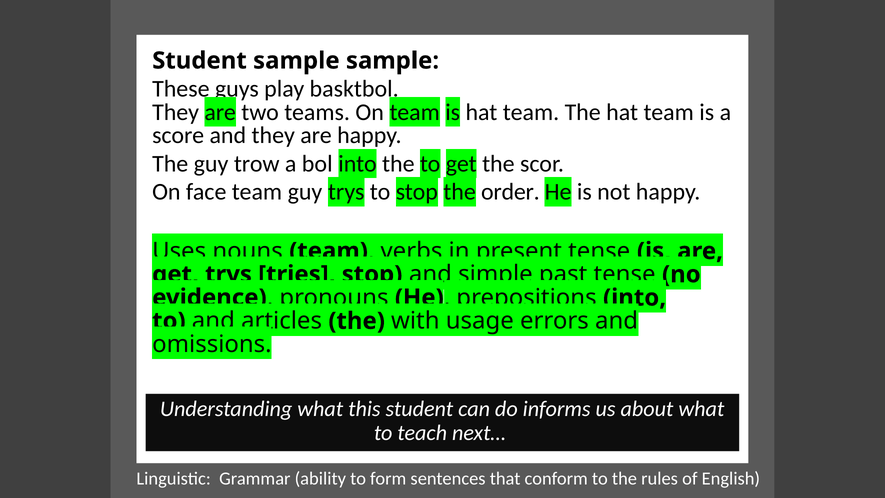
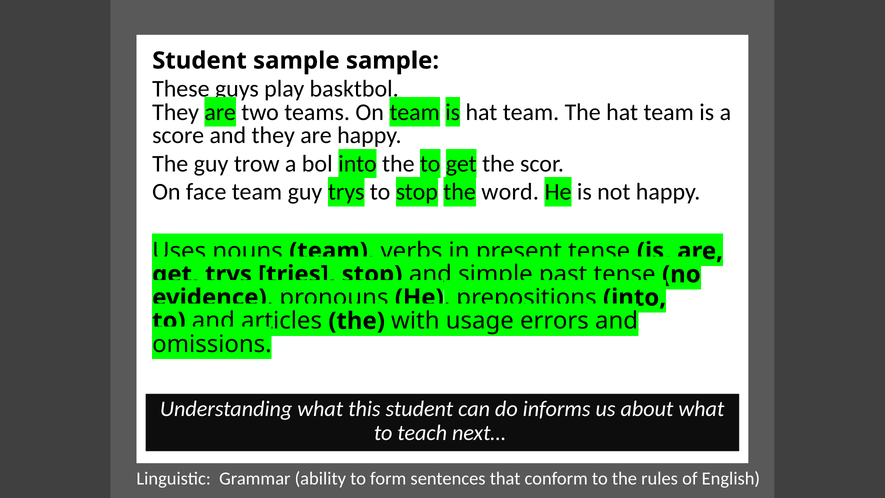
order: order -> word
